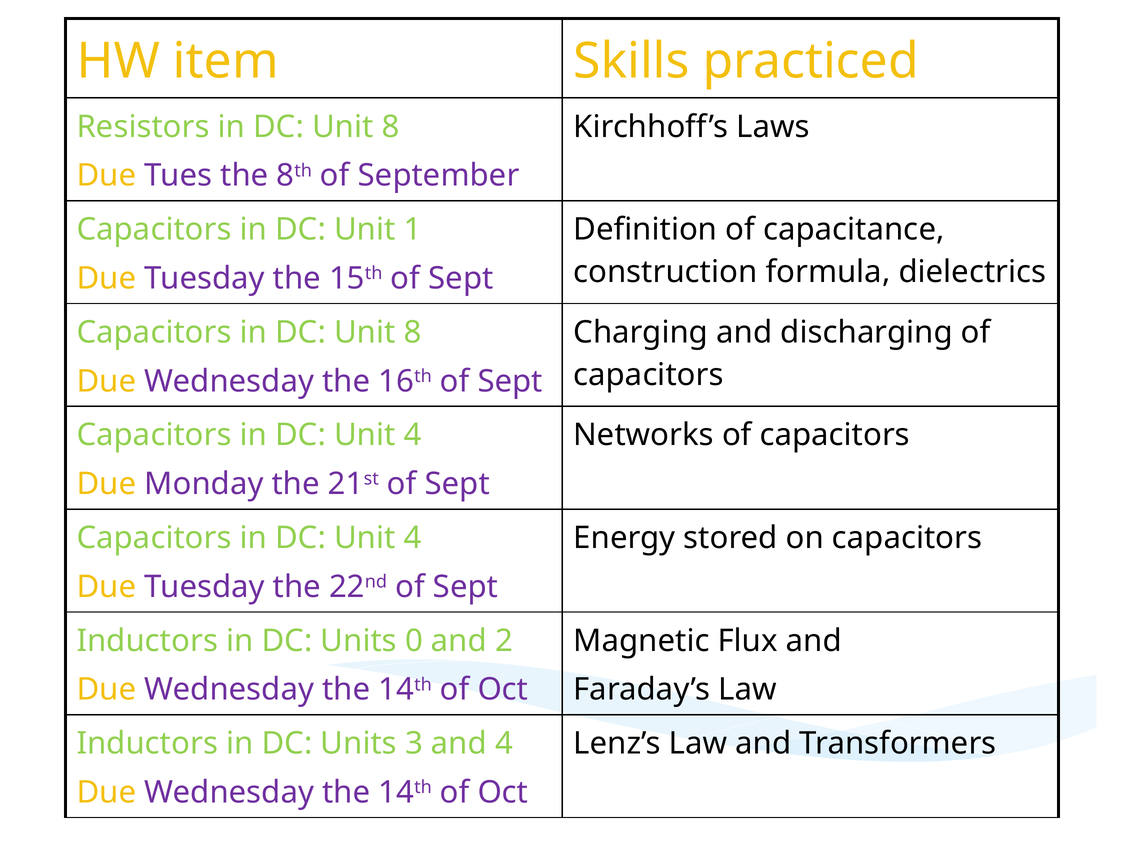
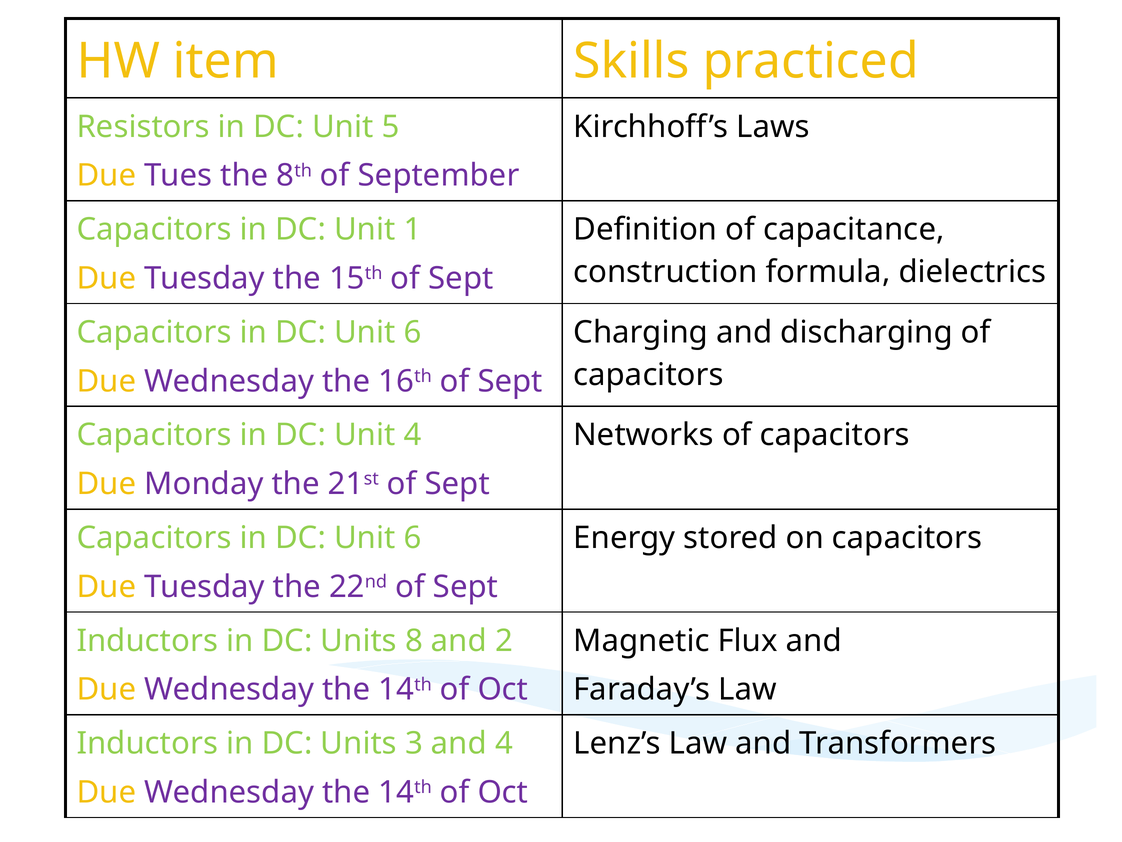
8 at (391, 127): 8 -> 5
8 at (413, 332): 8 -> 6
4 at (413, 538): 4 -> 6
0: 0 -> 8
